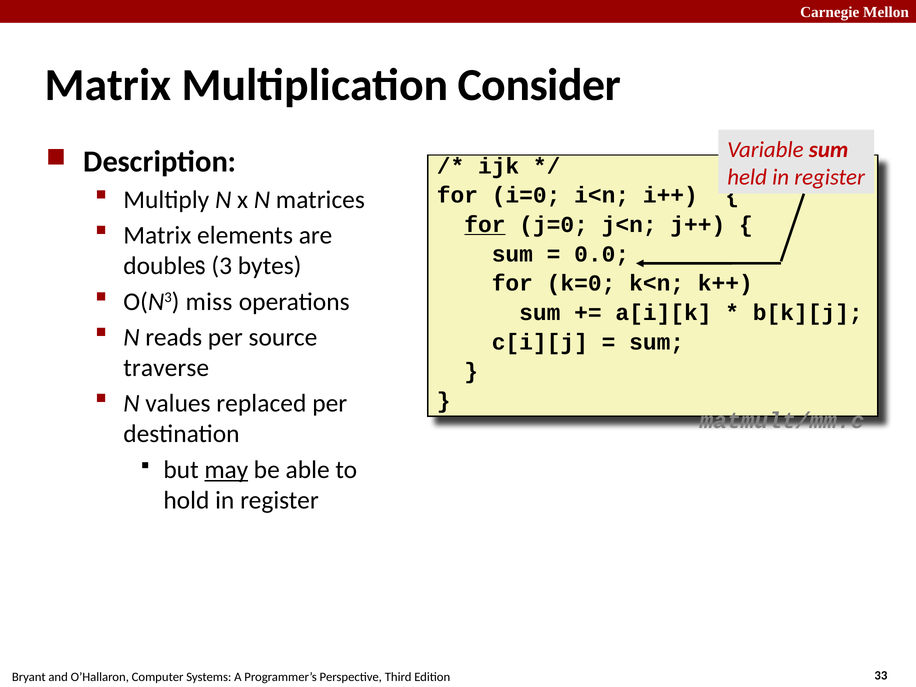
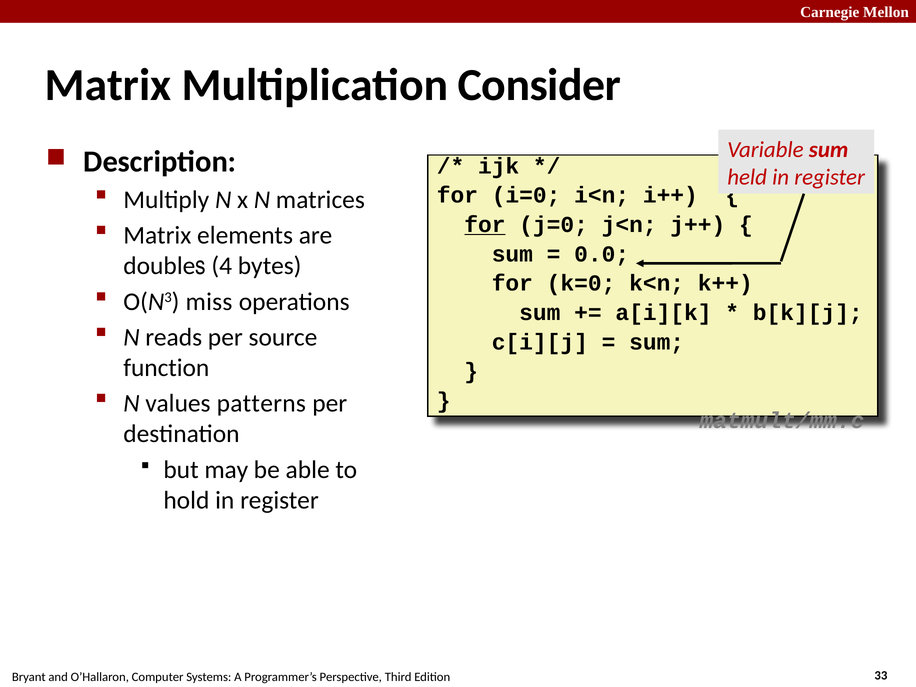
3: 3 -> 4
traverse: traverse -> function
replaced: replaced -> patterns
may underline: present -> none
